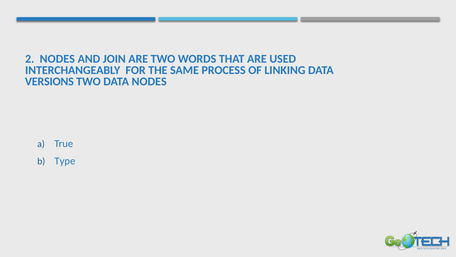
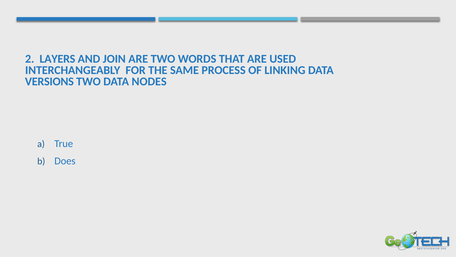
2 NODES: NODES -> LAYERS
Type: Type -> Does
